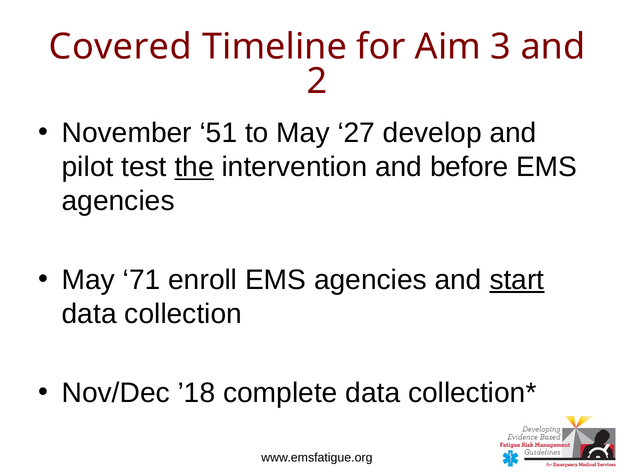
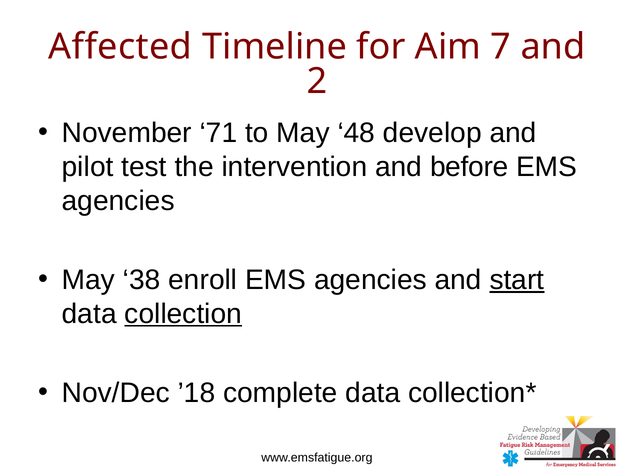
Covered: Covered -> Affected
3: 3 -> 7
51: 51 -> 71
27: 27 -> 48
the underline: present -> none
71: 71 -> 38
collection underline: none -> present
